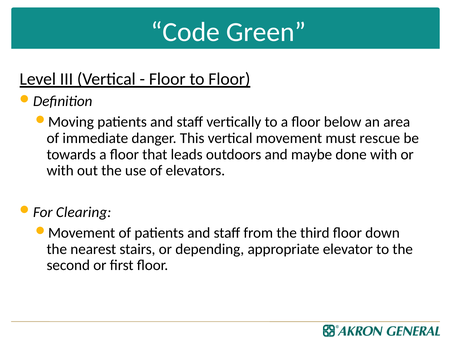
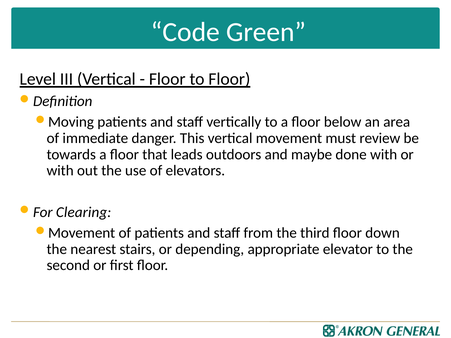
rescue: rescue -> review
